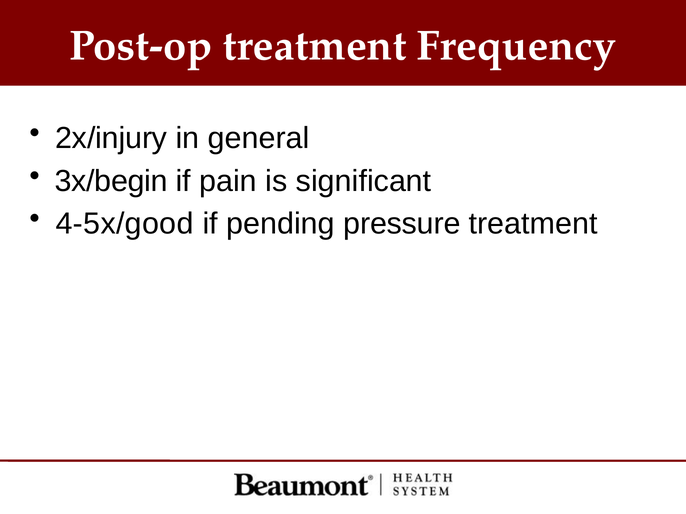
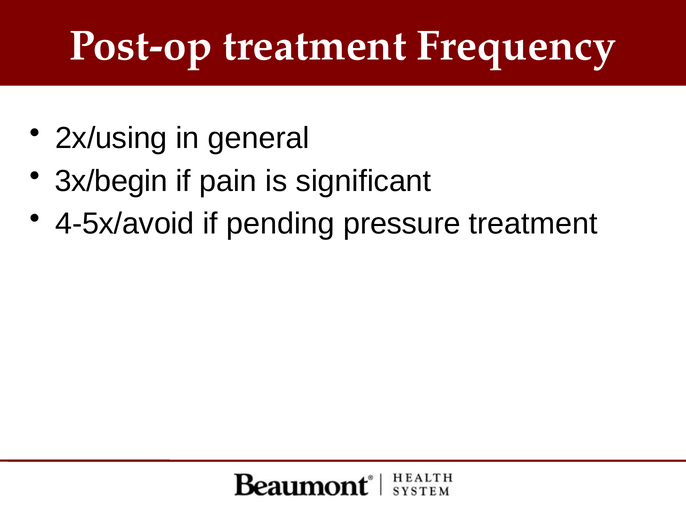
2x/injury: 2x/injury -> 2x/using
4-5x/good: 4-5x/good -> 4-5x/avoid
